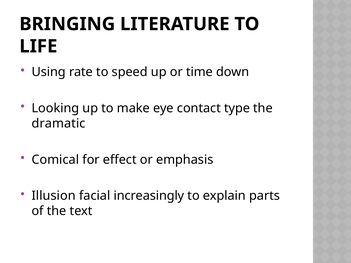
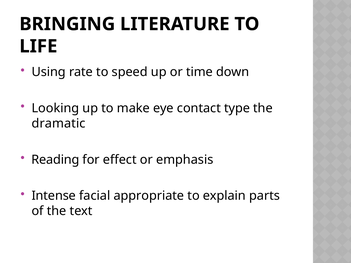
Comical: Comical -> Reading
Illusion: Illusion -> Intense
increasingly: increasingly -> appropriate
